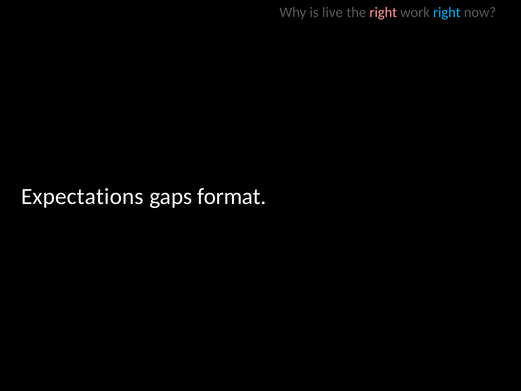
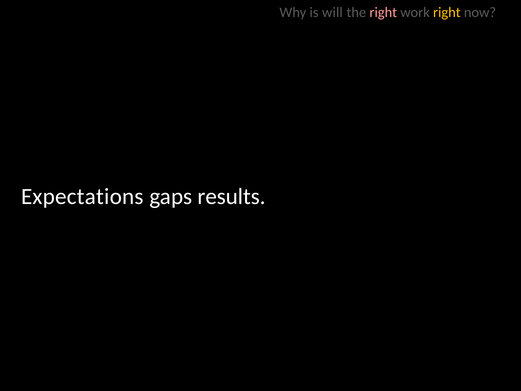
live: live -> will
right at (447, 12) colour: light blue -> yellow
format: format -> results
